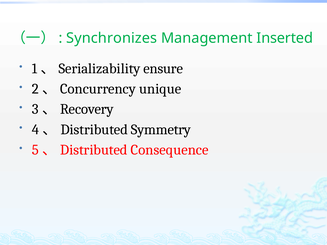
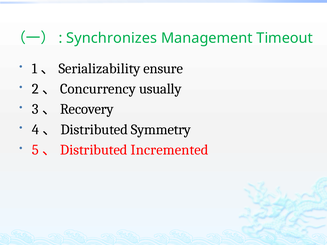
Inserted: Inserted -> Timeout
unique: unique -> usually
Consequence: Consequence -> Incremented
